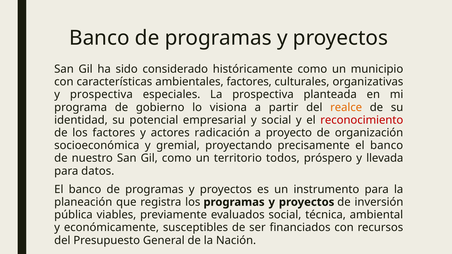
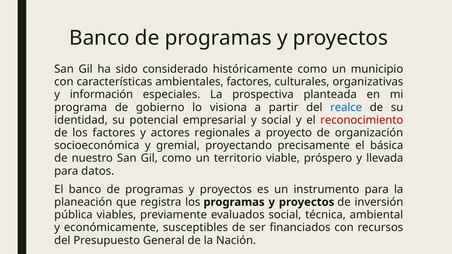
y prospectiva: prospectiva -> información
realce colour: orange -> blue
radicación: radicación -> regionales
precisamente el banco: banco -> básica
todos: todos -> viable
